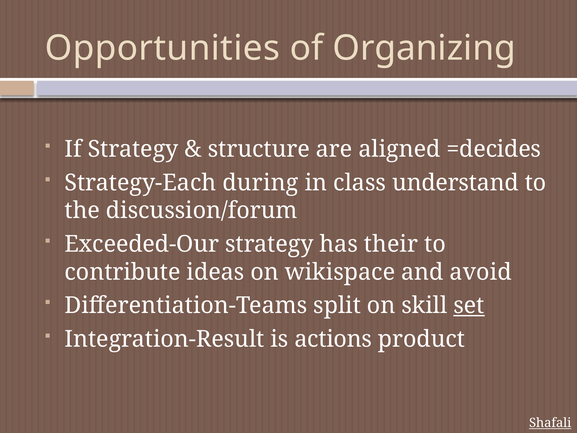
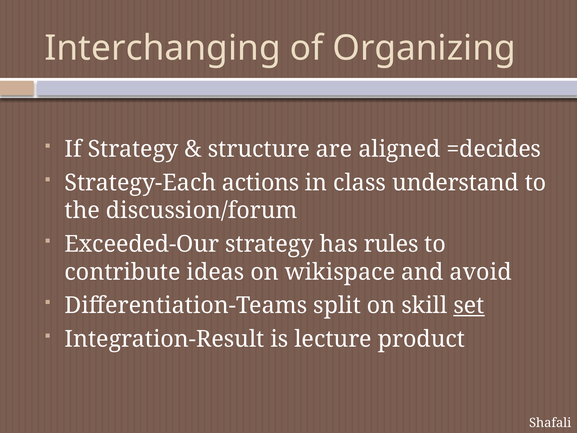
Opportunities: Opportunities -> Interchanging
during: during -> actions
their: their -> rules
actions: actions -> lecture
Shafali underline: present -> none
